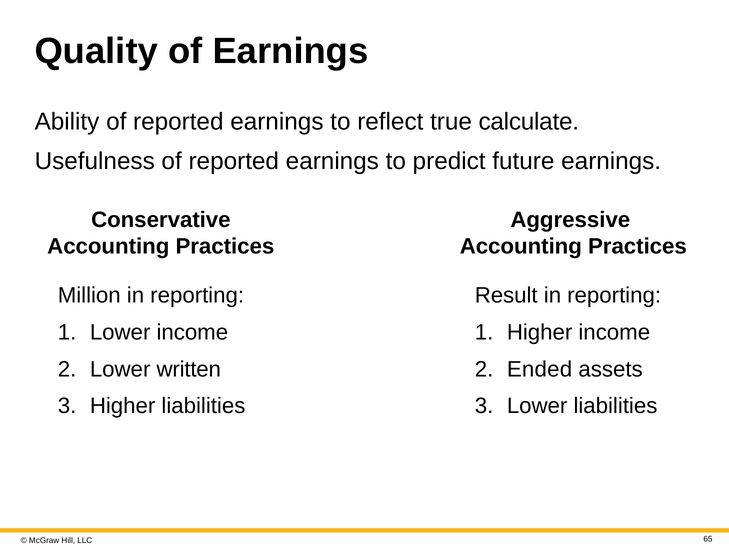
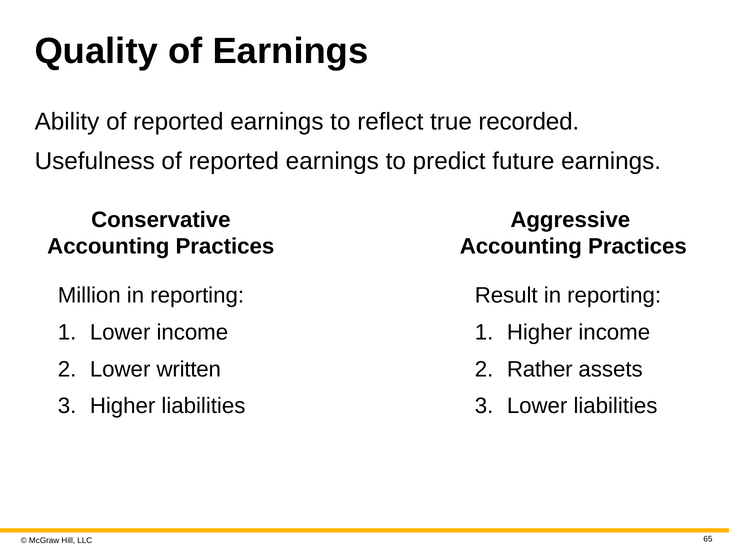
calculate: calculate -> recorded
Ended: Ended -> Rather
